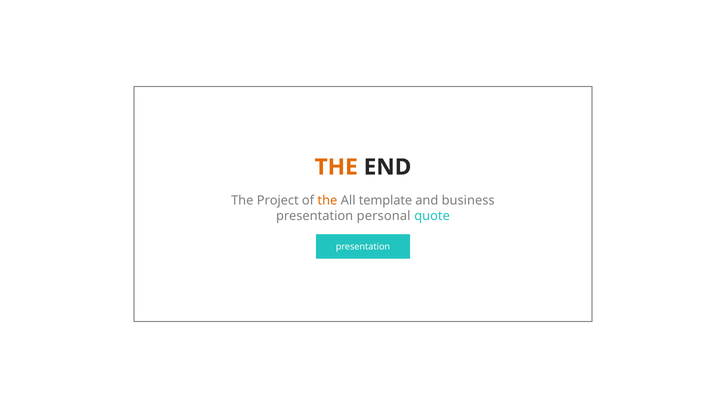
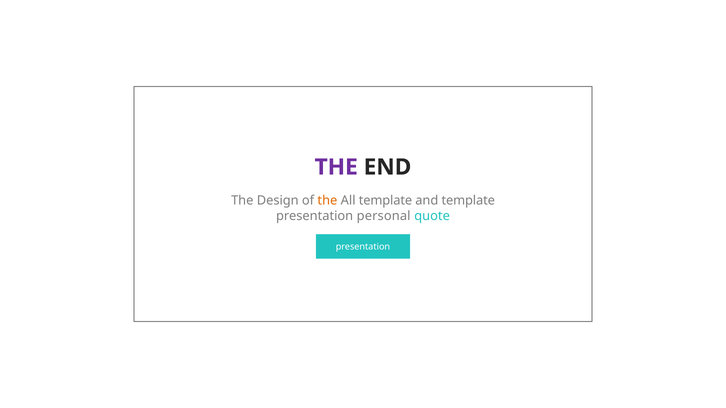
THE at (336, 167) colour: orange -> purple
Project: Project -> Design
and business: business -> template
